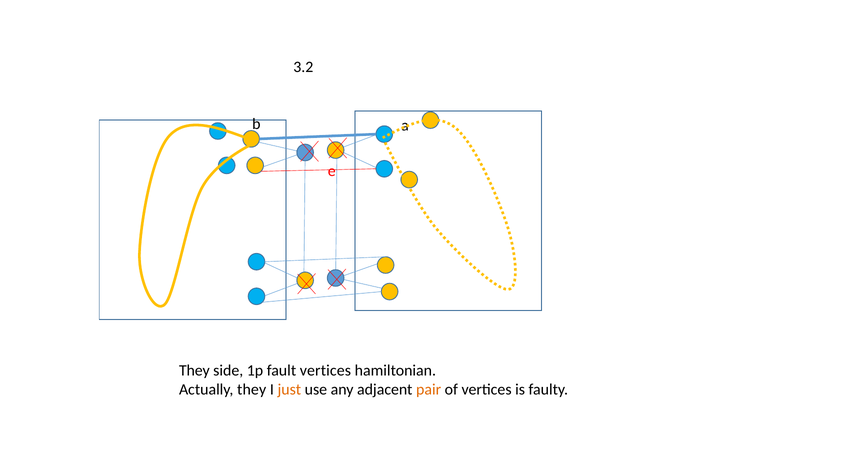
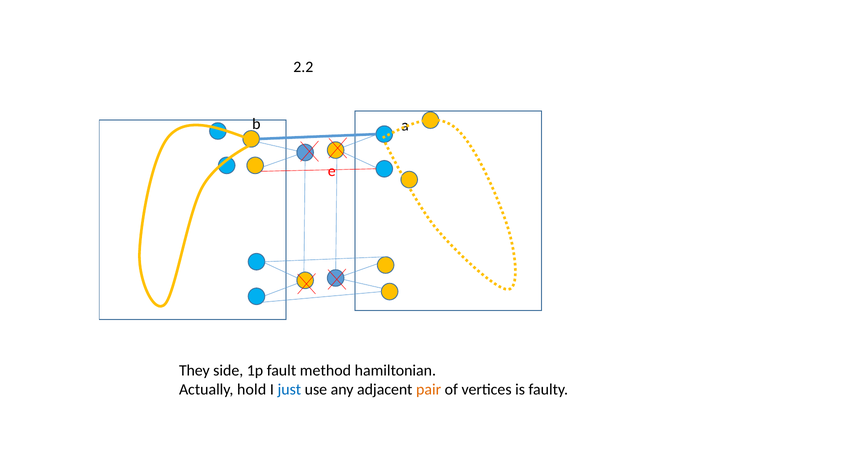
3.2: 3.2 -> 2.2
fault vertices: vertices -> method
Actually they: they -> hold
just colour: orange -> blue
